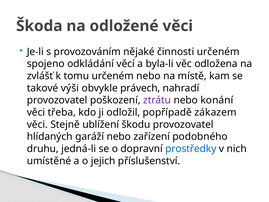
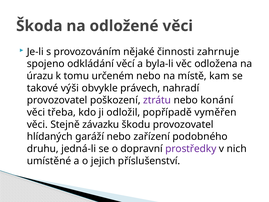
činnosti určeném: určeném -> zahrnuje
zvlášť: zvlášť -> úrazu
zákazem: zákazem -> vyměřen
ublížení: ublížení -> závazku
prostředky colour: blue -> purple
